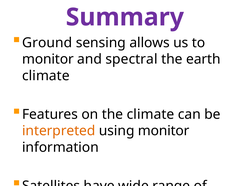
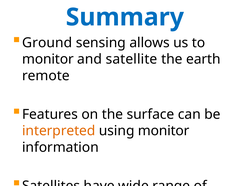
Summary colour: purple -> blue
spectral: spectral -> satellite
climate at (46, 76): climate -> remote
the climate: climate -> surface
